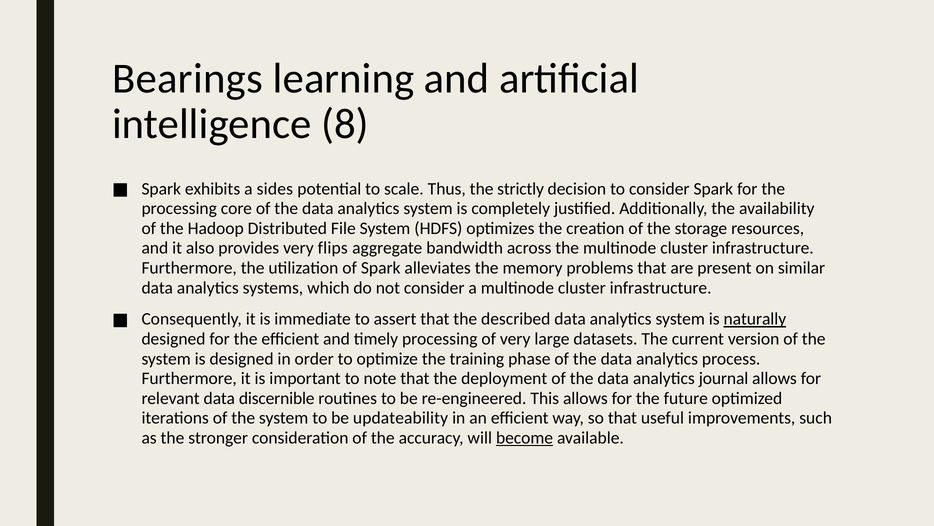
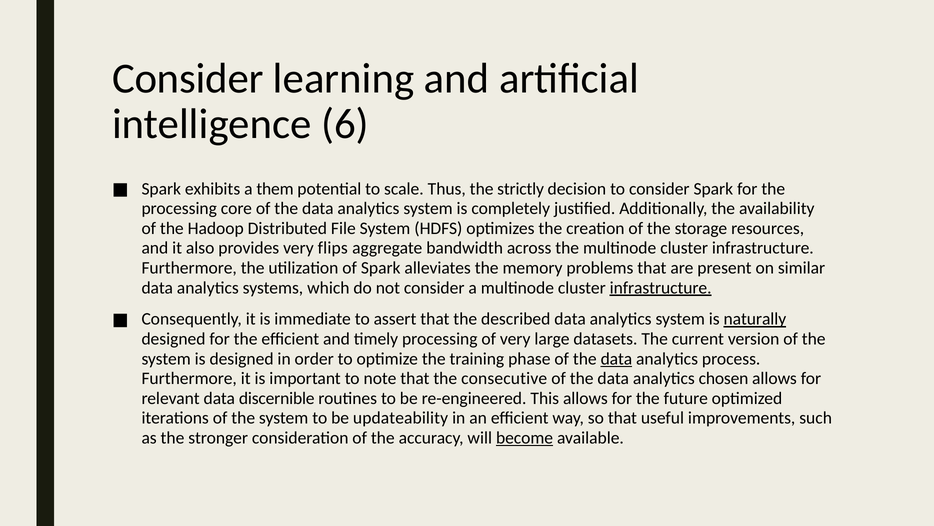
Bearings at (188, 78): Bearings -> Consider
8: 8 -> 6
sides: sides -> them
infrastructure at (661, 287) underline: none -> present
data at (616, 358) underline: none -> present
deployment: deployment -> consecutive
journal: journal -> chosen
